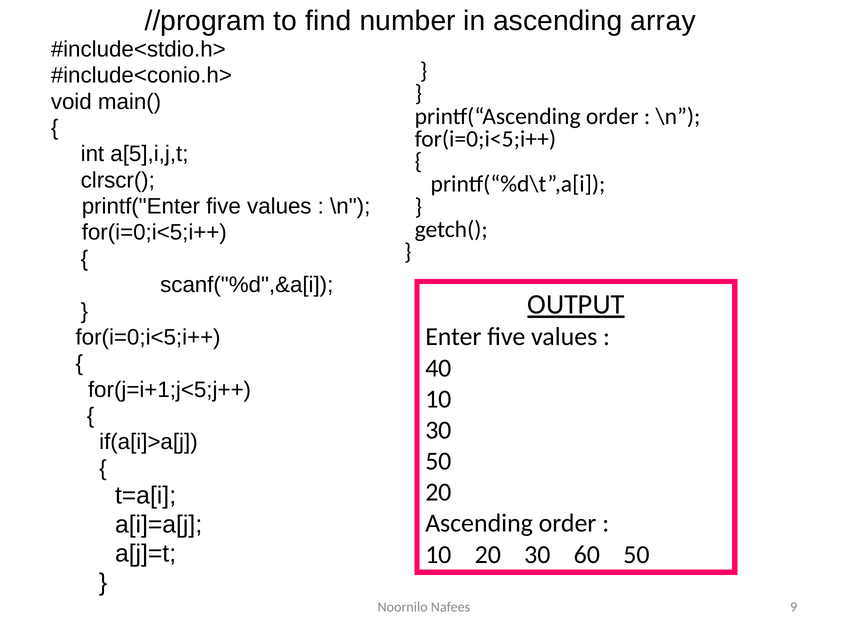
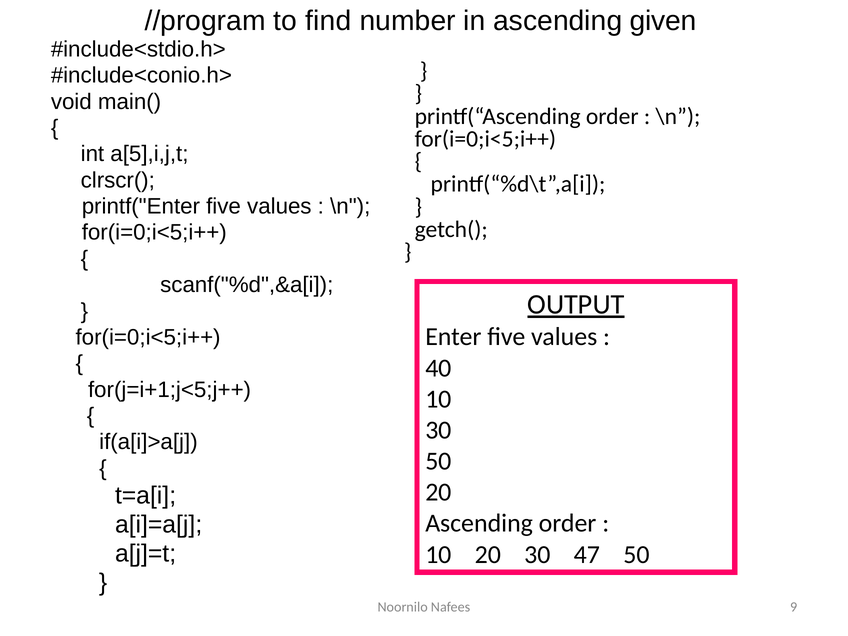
array: array -> given
60: 60 -> 47
